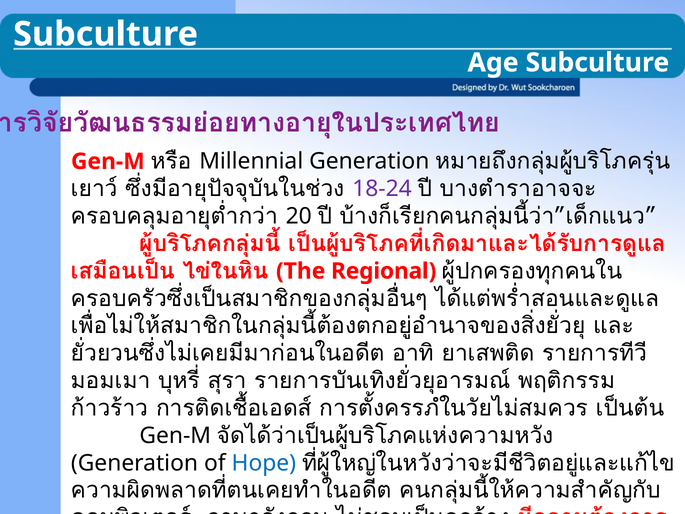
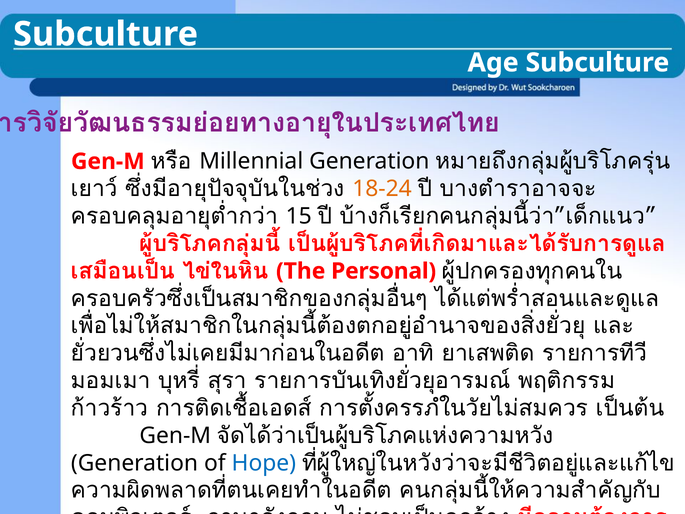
18-24 colour: purple -> orange
20: 20 -> 15
Regional: Regional -> Personal
